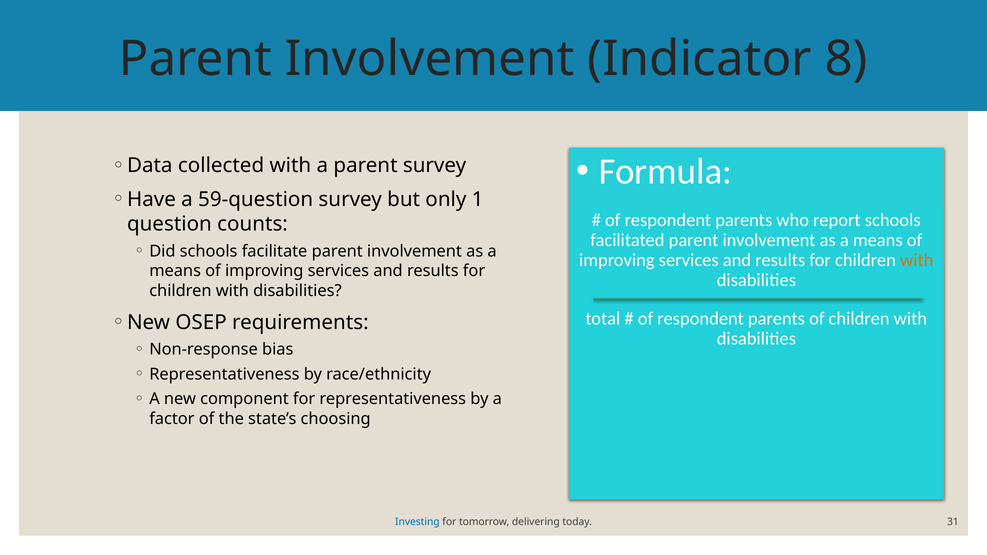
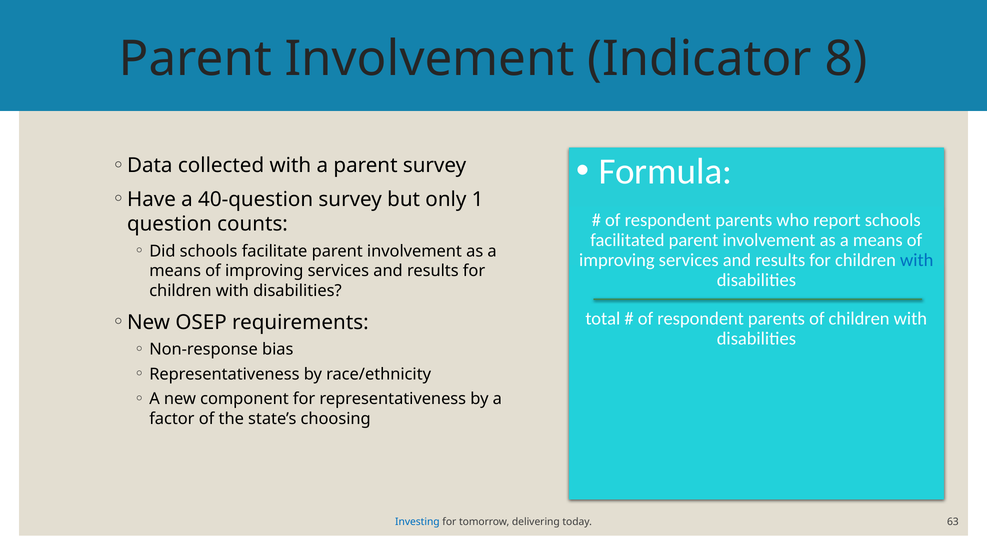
59-question: 59-question -> 40-question
with at (917, 260) colour: orange -> blue
31: 31 -> 63
